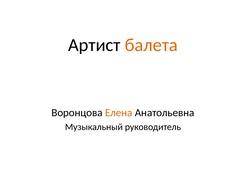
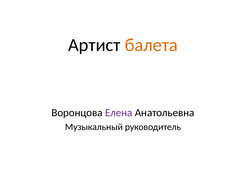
Елена colour: orange -> purple
